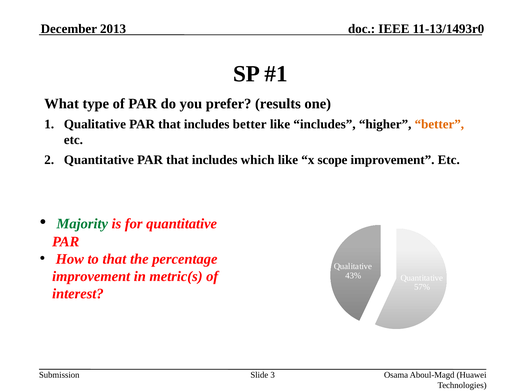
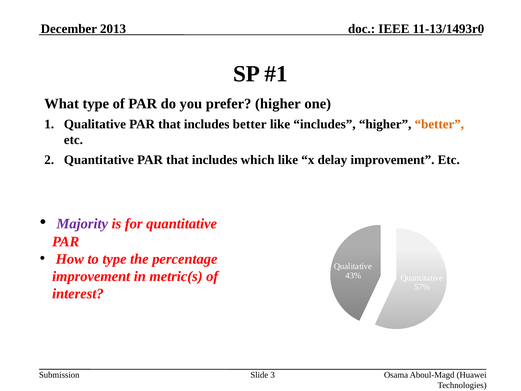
prefer results: results -> higher
scope: scope -> delay
Majority colour: green -> purple
to that: that -> type
